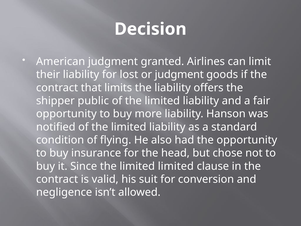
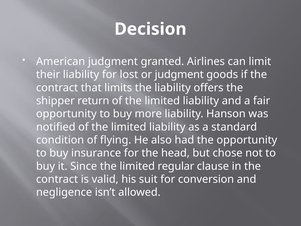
public: public -> return
limited limited: limited -> regular
